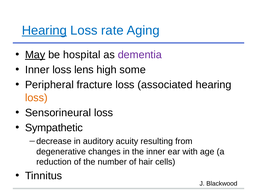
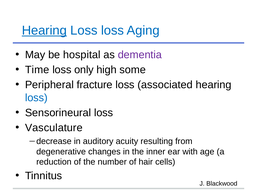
Loss rate: rate -> loss
May underline: present -> none
Inner at (37, 70): Inner -> Time
lens: lens -> only
loss at (36, 98) colour: orange -> blue
Sympathetic: Sympathetic -> Vasculature
